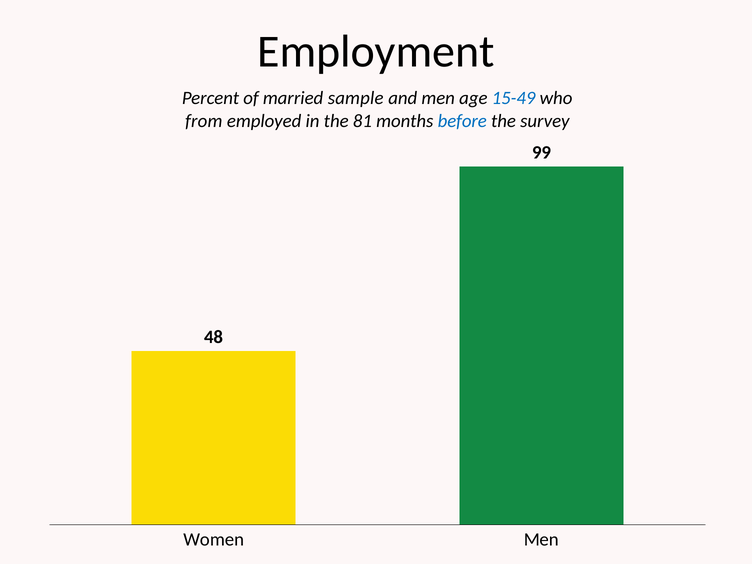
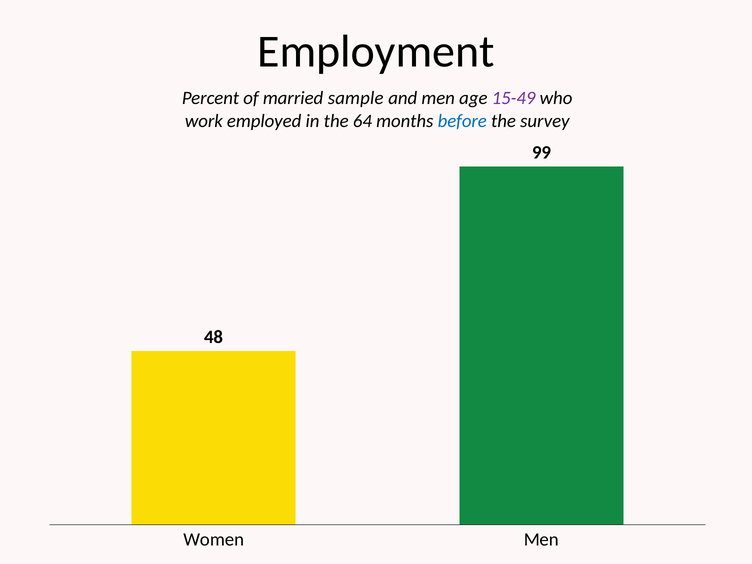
15-49 colour: blue -> purple
from: from -> work
81: 81 -> 64
